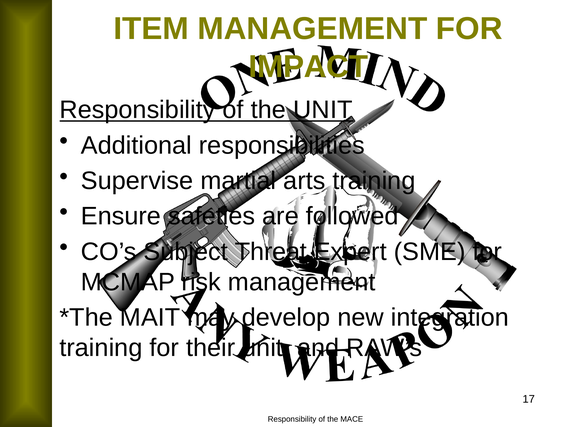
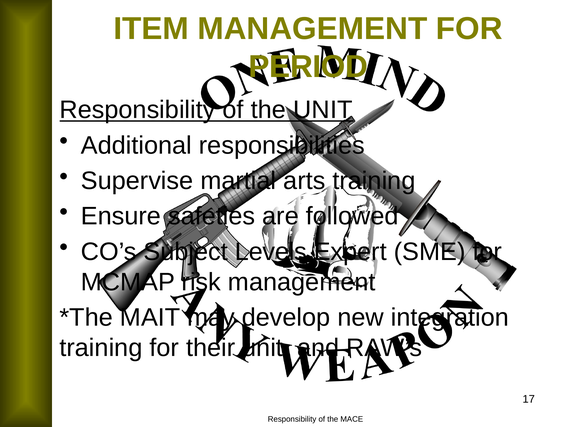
IMPACT: IMPACT -> PERIOD
Threat: Threat -> Levels
